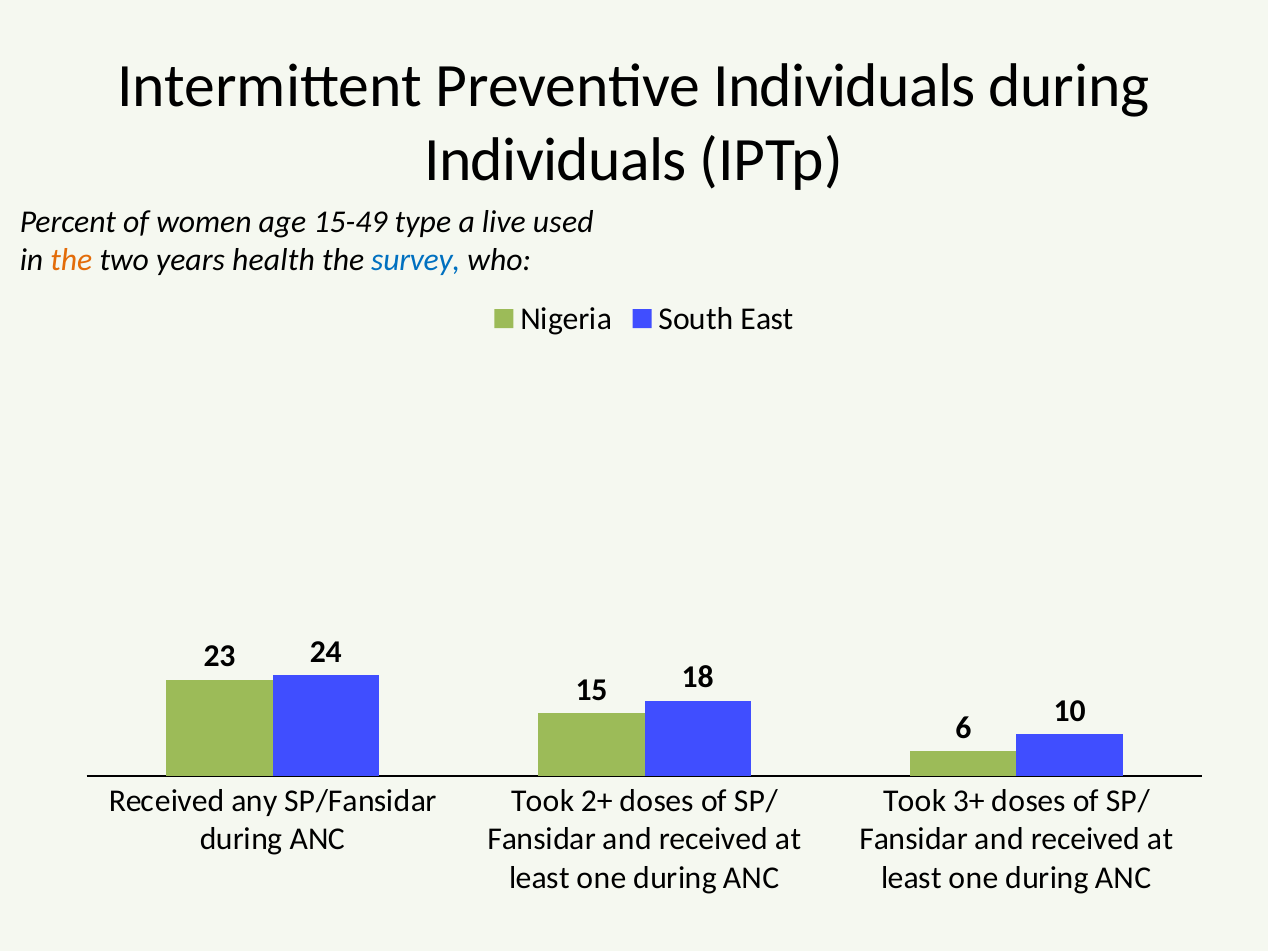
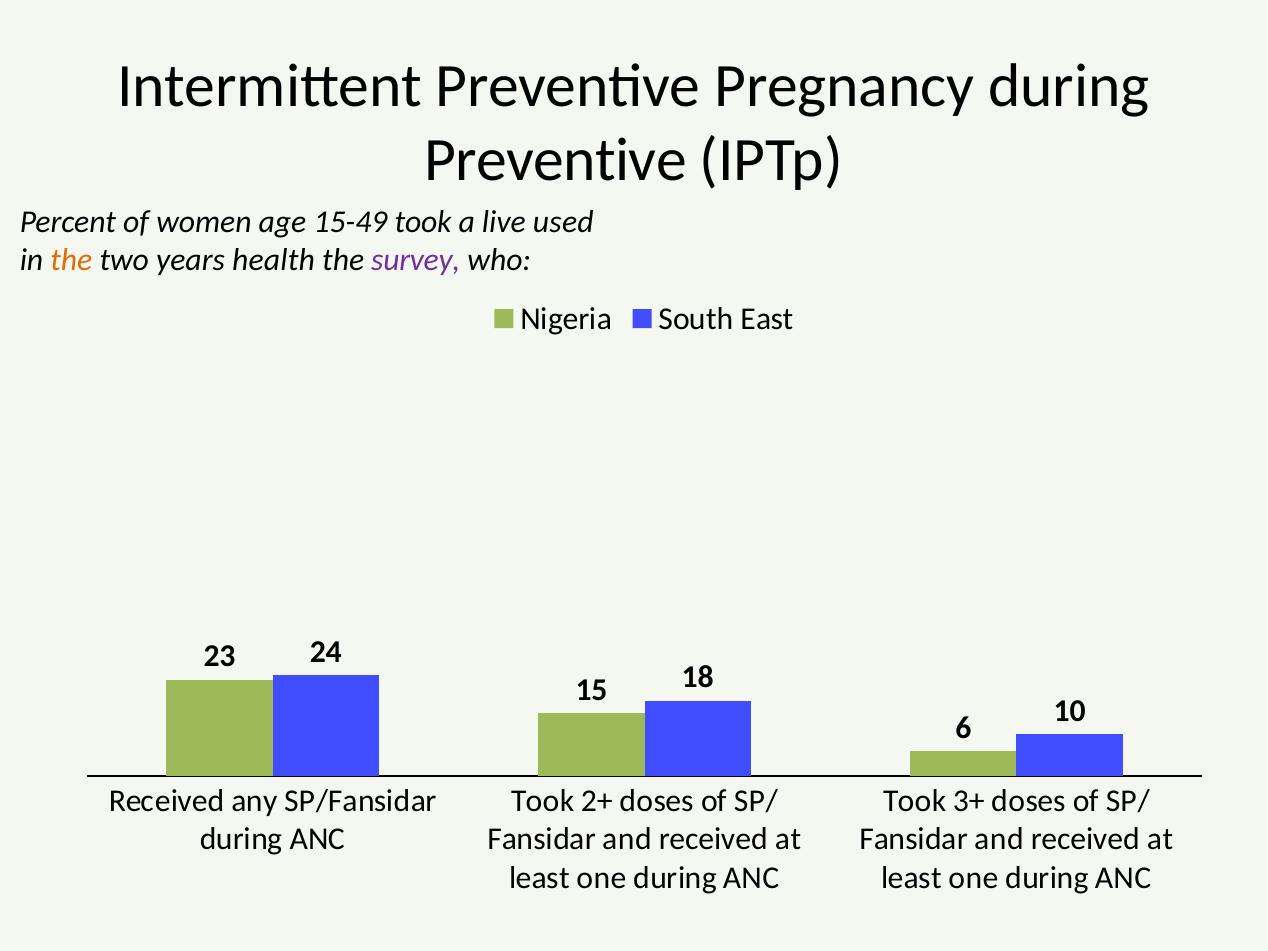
Preventive Individuals: Individuals -> Pregnancy
Individuals at (556, 160): Individuals -> Preventive
15-49 type: type -> took
survey colour: blue -> purple
